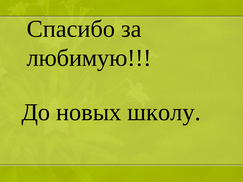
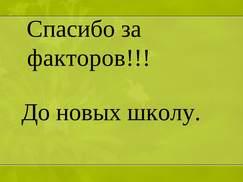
любимую: любимую -> факторов
